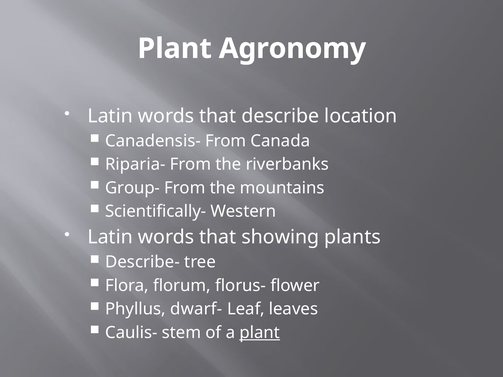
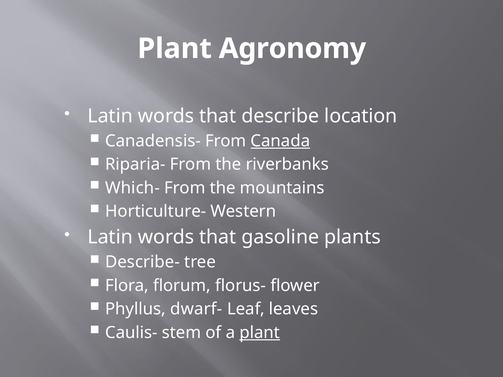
Canada underline: none -> present
Group-: Group- -> Which-
Scientifically-: Scientifically- -> Horticulture-
showing: showing -> gasoline
